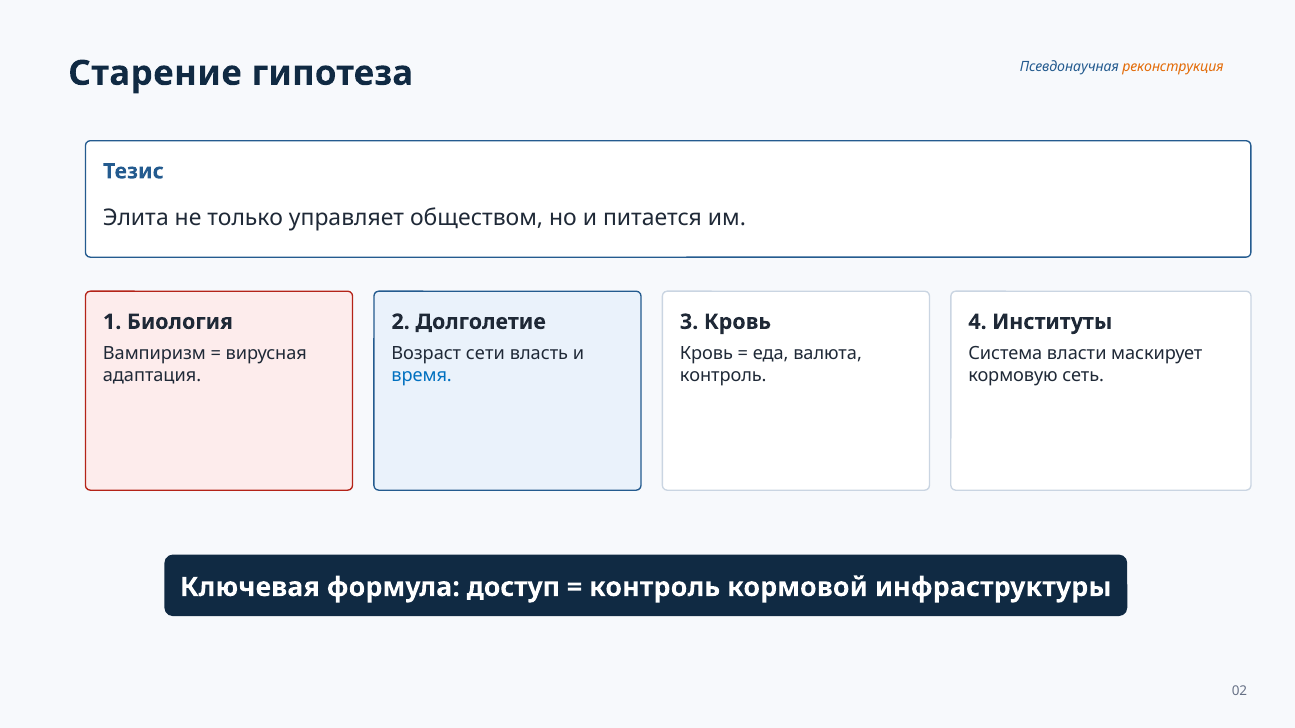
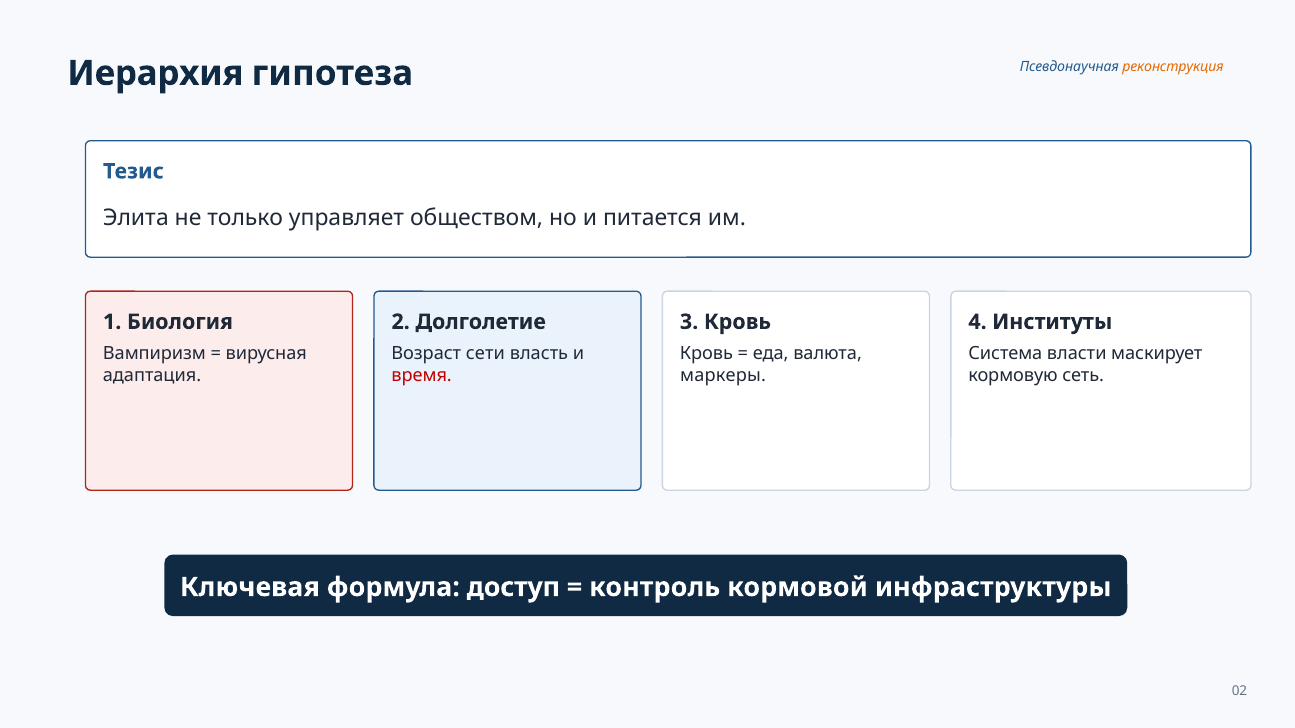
Старение: Старение -> Иерархия
время colour: blue -> red
контроль at (723, 376): контроль -> маркеры
